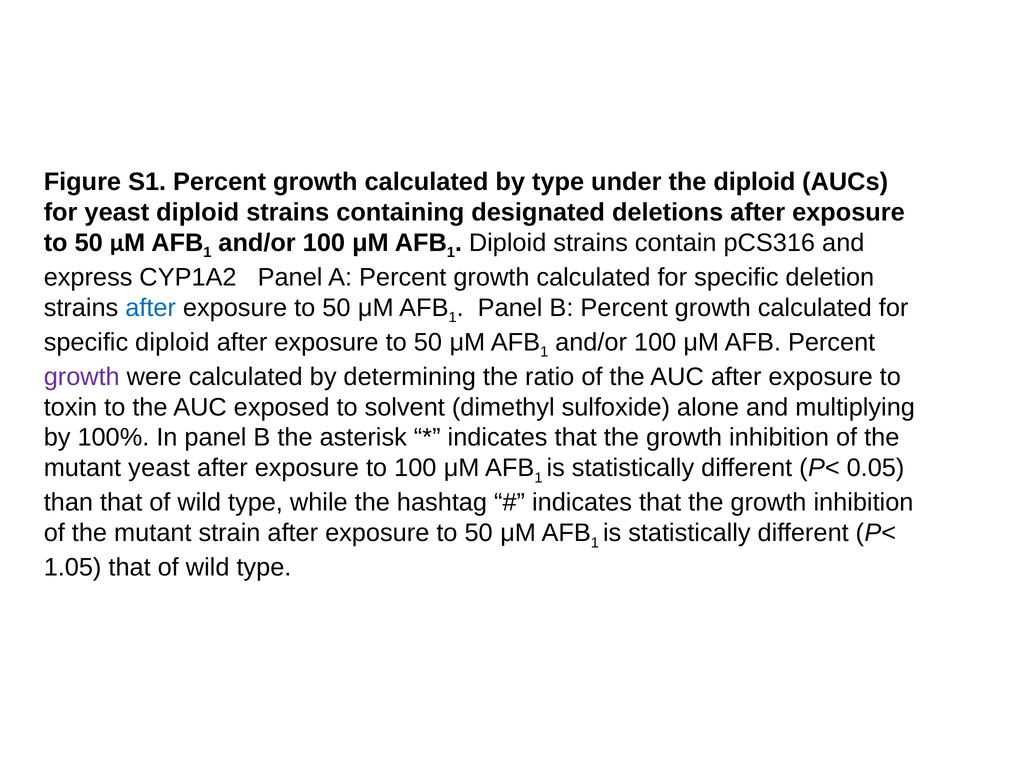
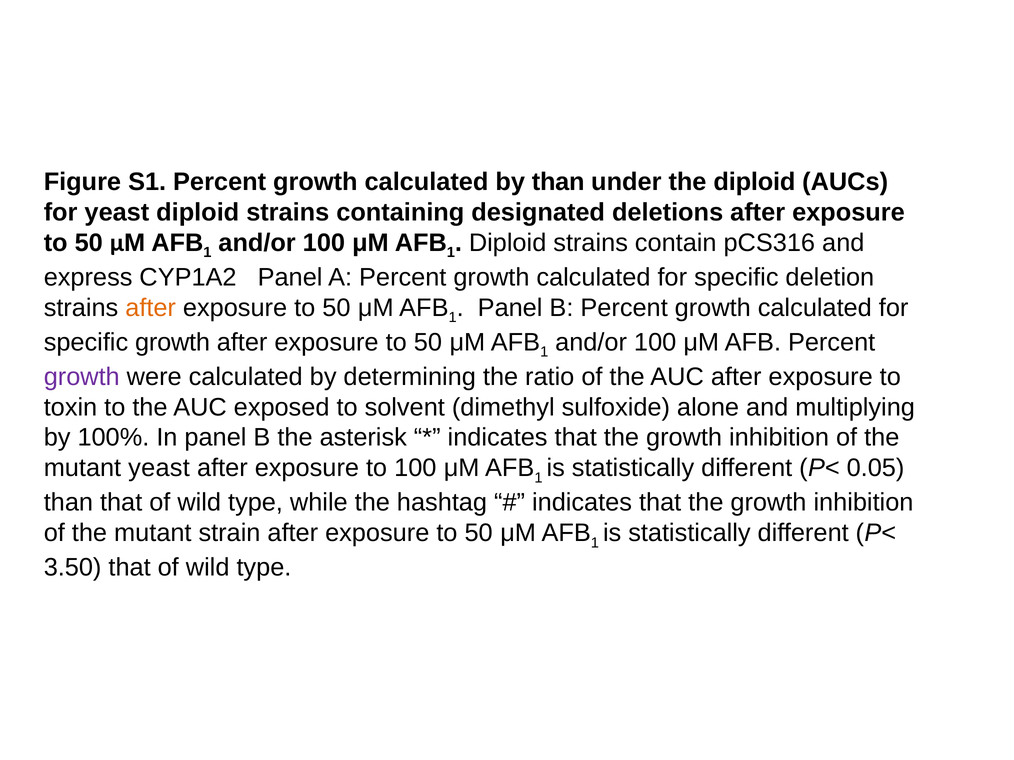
by type: type -> than
after at (151, 308) colour: blue -> orange
specific diploid: diploid -> growth
1.05: 1.05 -> 3.50
